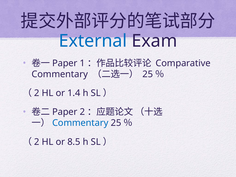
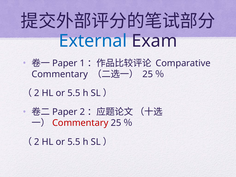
1.4 at (74, 93): 1.4 -> 5.5
Commentary at (80, 123) colour: blue -> red
8.5 at (74, 142): 8.5 -> 5.5
